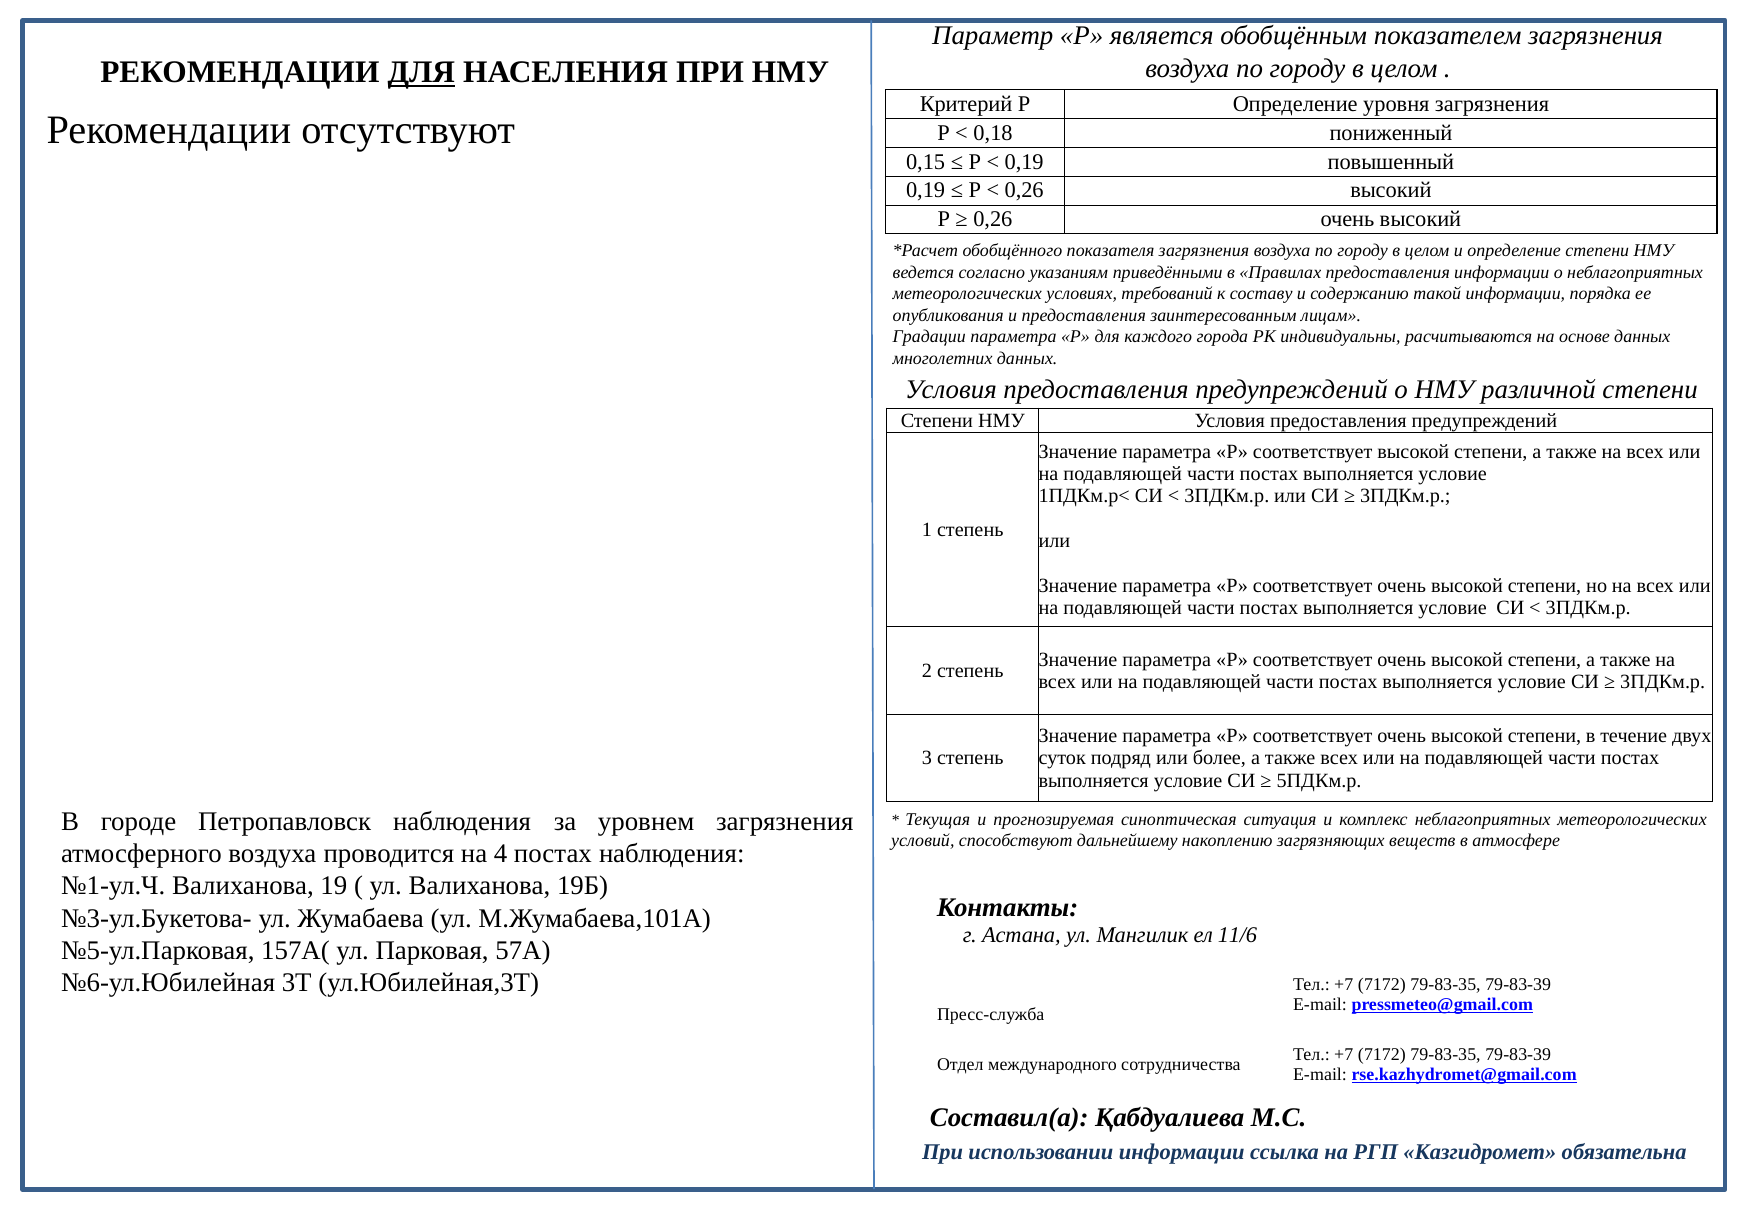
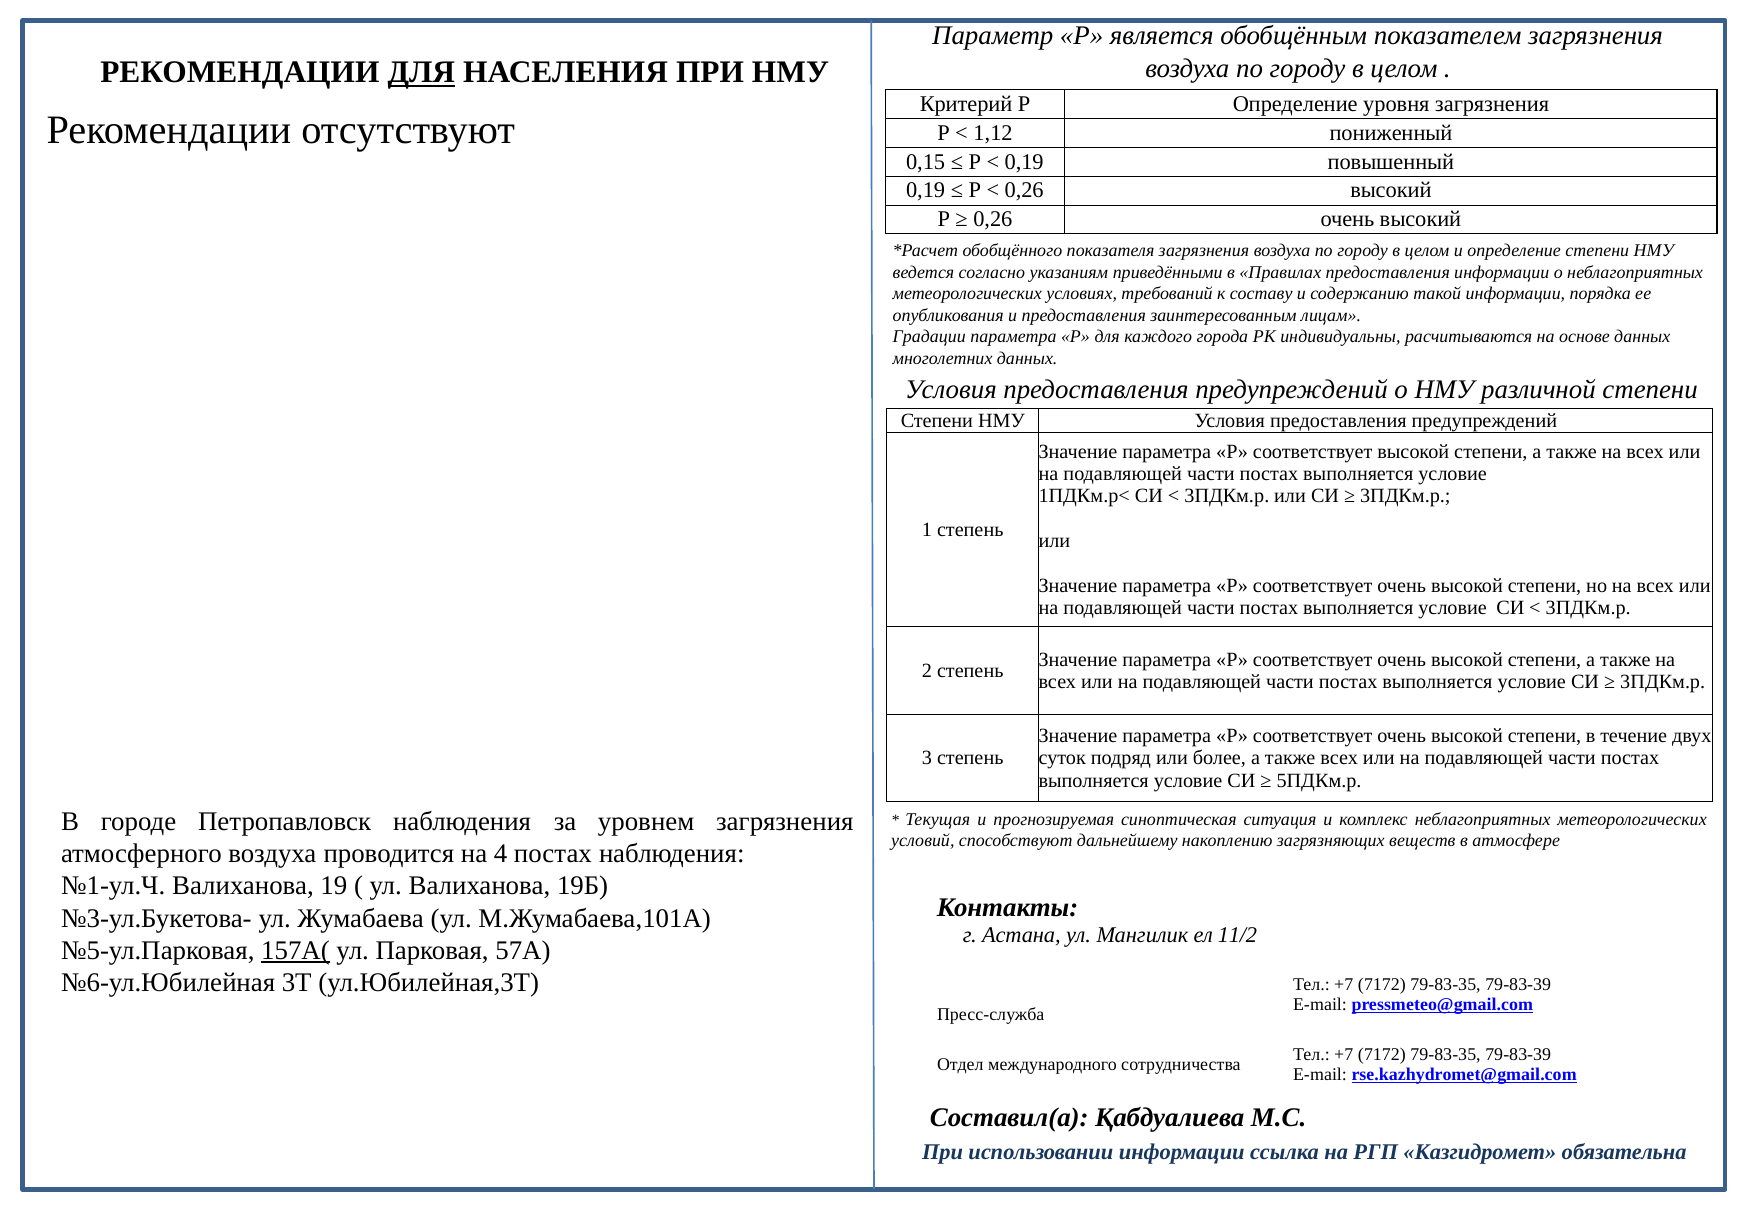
0,18: 0,18 -> 1,12
11/6: 11/6 -> 11/2
157А( underline: none -> present
